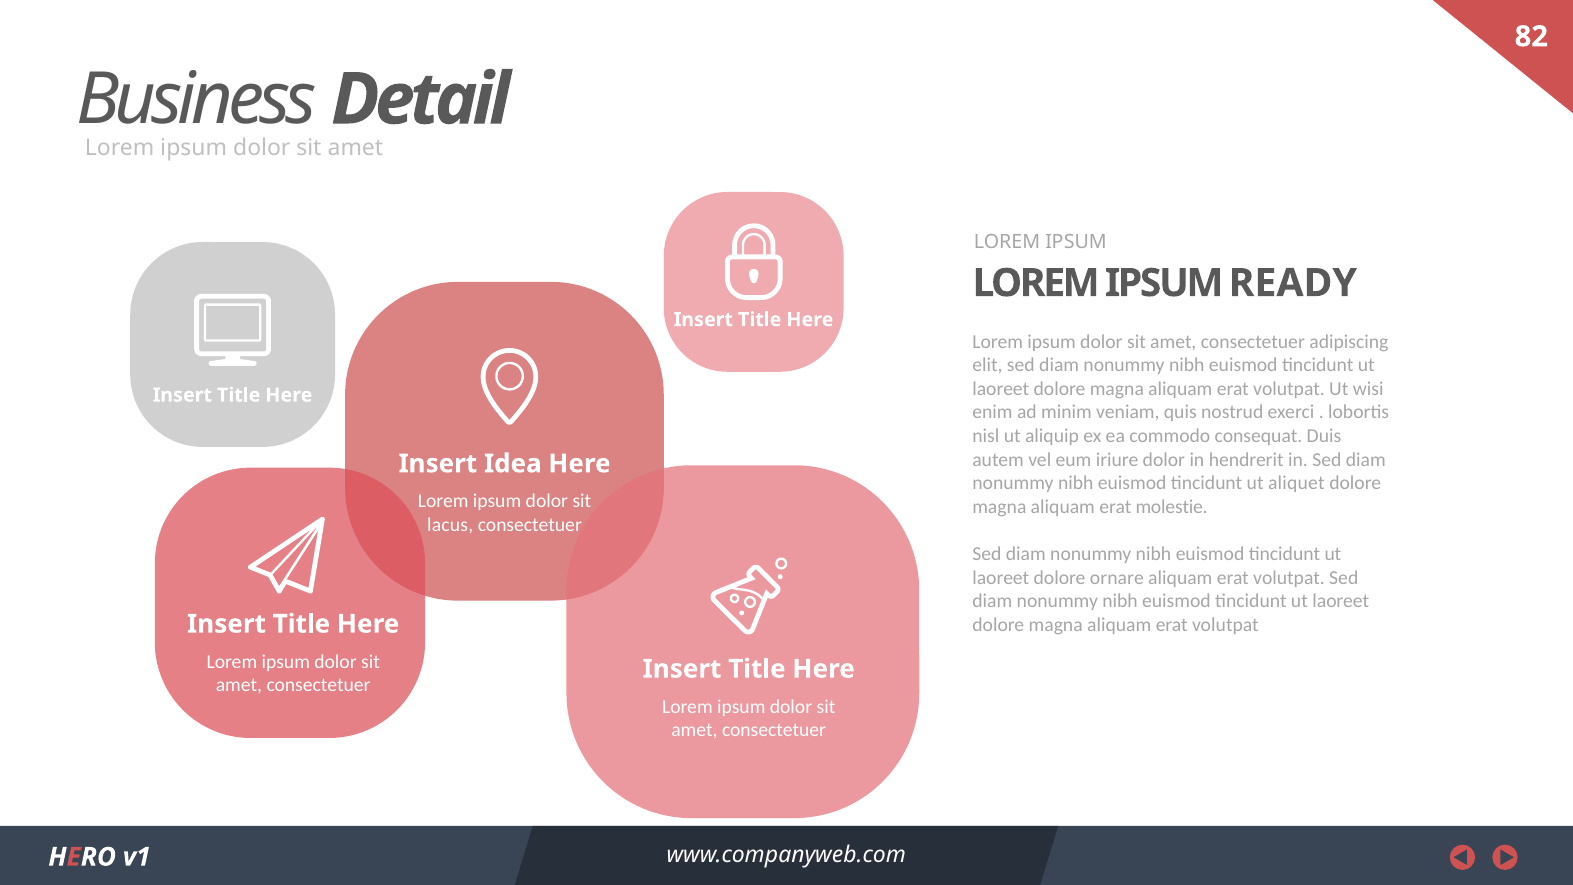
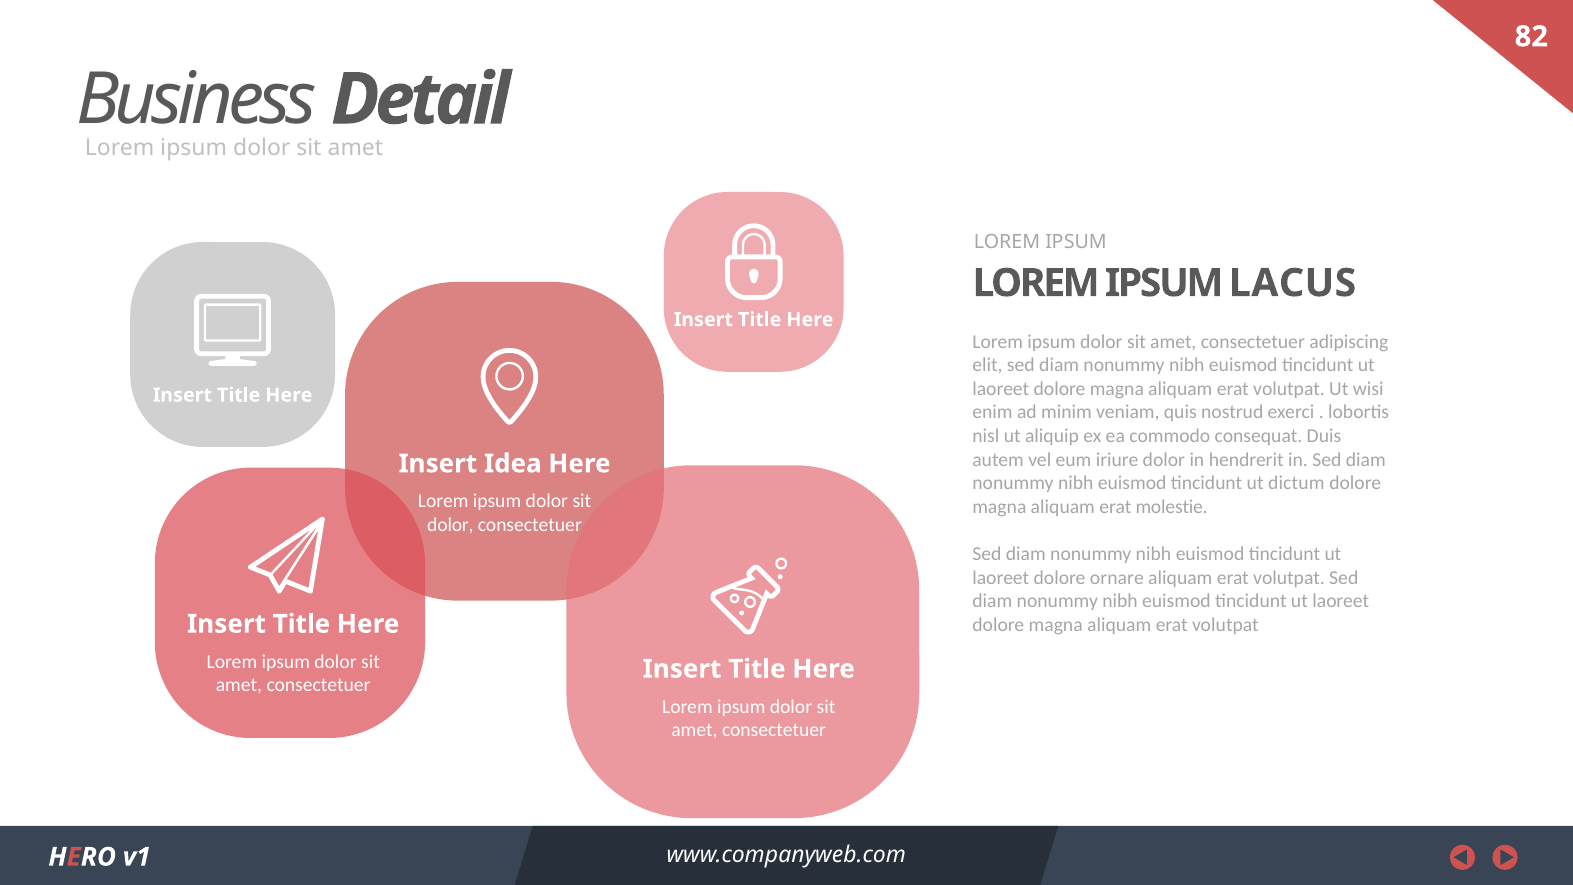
READY: READY -> LACUS
aliquet: aliquet -> dictum
lacus at (450, 525): lacus -> dolor
